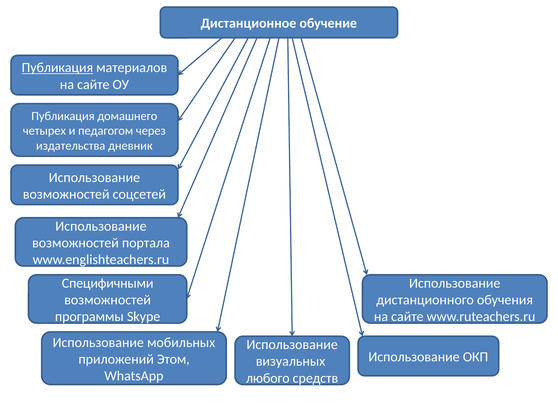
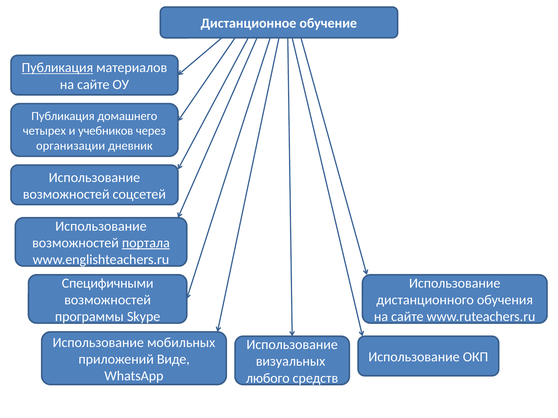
педагогом: педагогом -> учебников
издательства: издательства -> организации
портала underline: none -> present
Этом: Этом -> Виде
